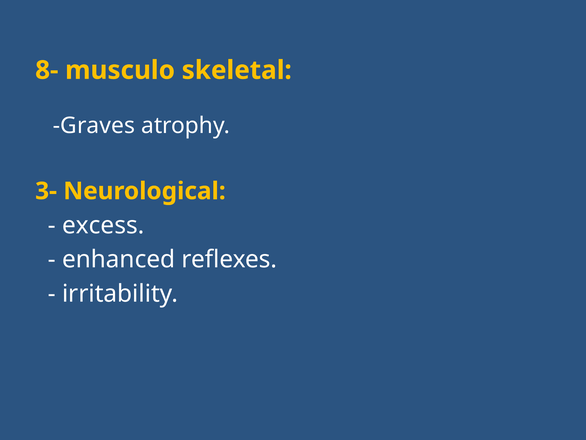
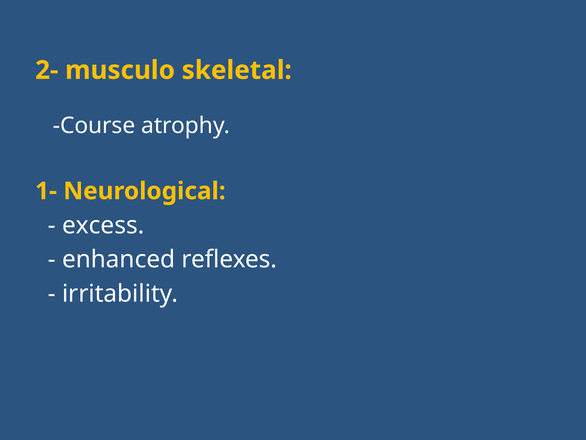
8-: 8- -> 2-
Graves: Graves -> Course
3-: 3- -> 1-
